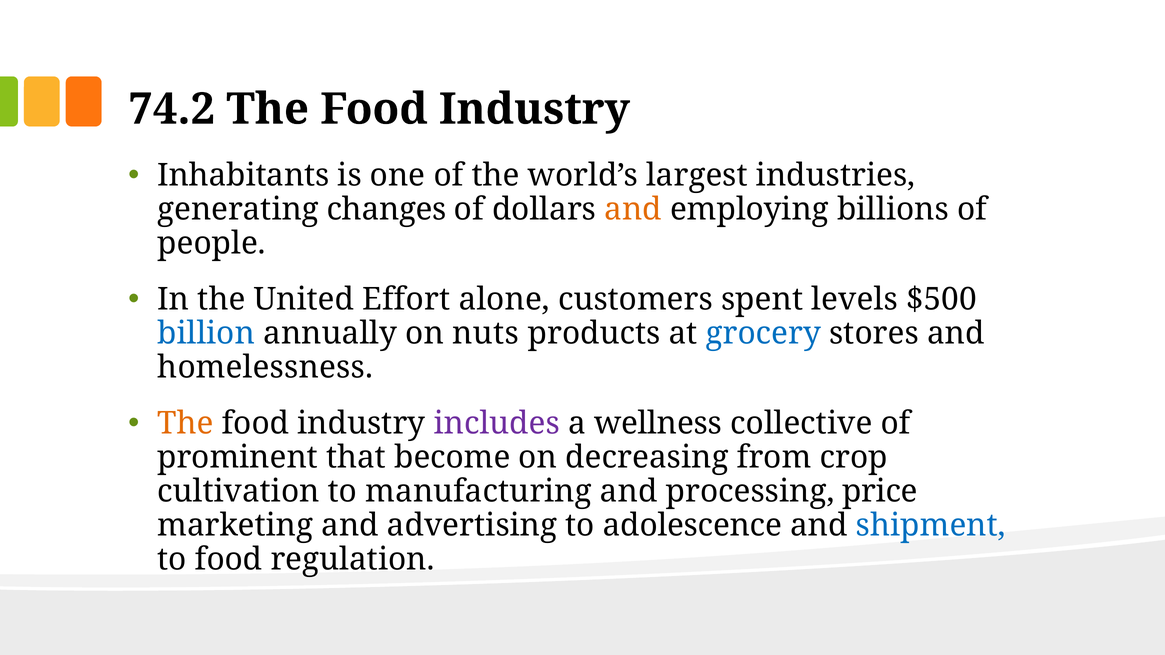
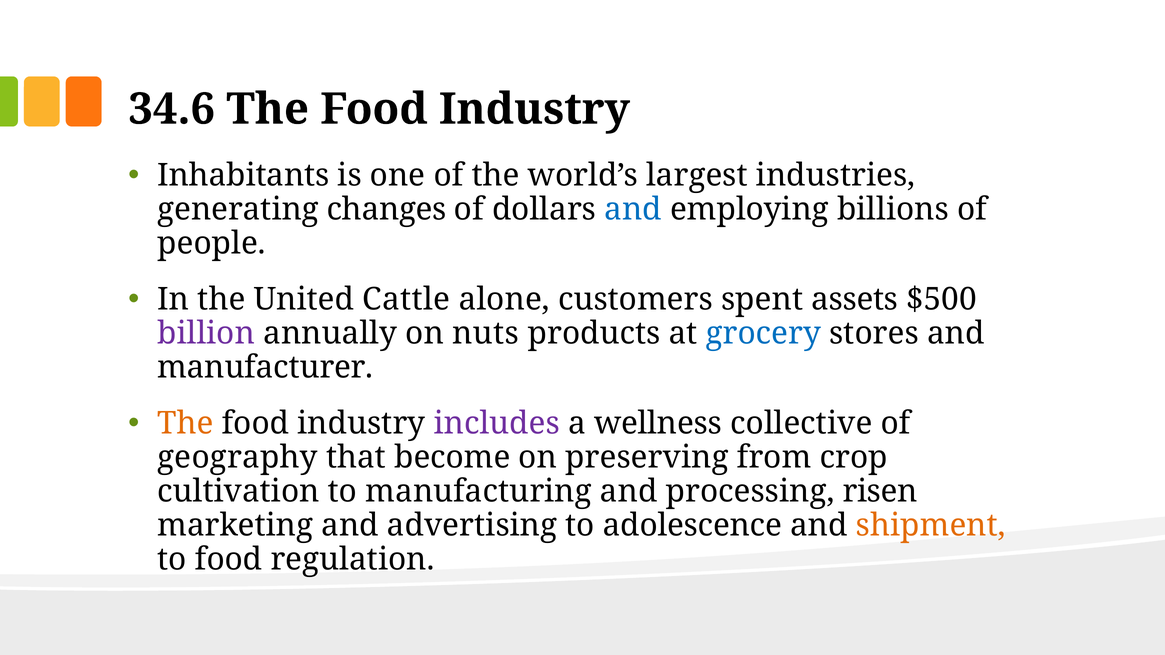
74.2: 74.2 -> 34.6
and at (633, 210) colour: orange -> blue
Effort: Effort -> Cattle
levels: levels -> assets
billion colour: blue -> purple
homelessness: homelessness -> manufacturer
prominent: prominent -> geography
decreasing: decreasing -> preserving
price: price -> risen
shipment colour: blue -> orange
